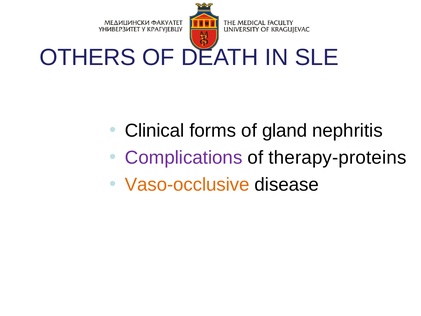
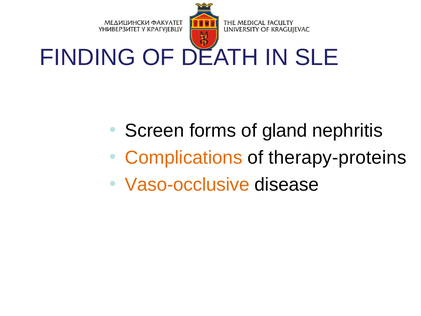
OTHERS: OTHERS -> FINDING
Clinical: Clinical -> Screen
Complications colour: purple -> orange
